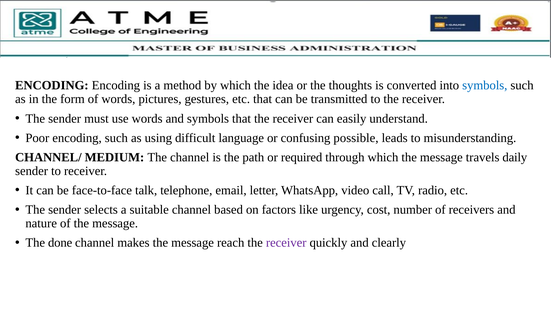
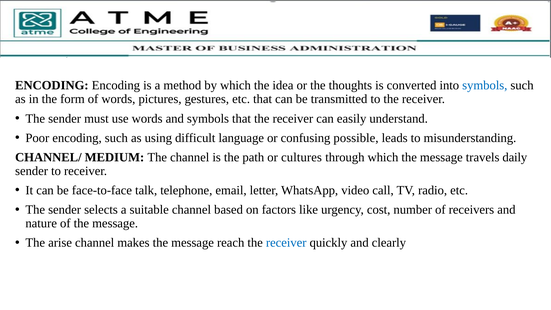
required: required -> cultures
done: done -> arise
receiver at (286, 243) colour: purple -> blue
